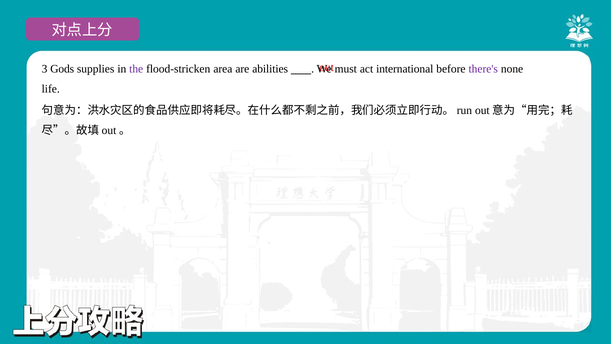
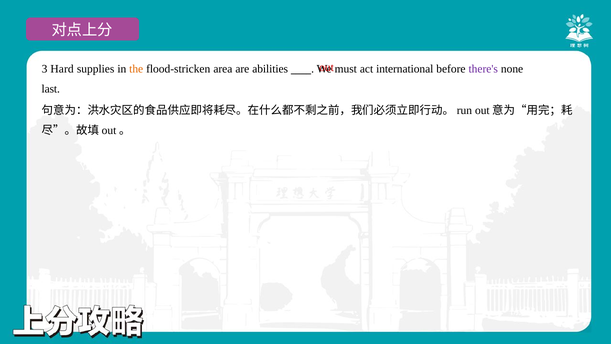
Gods: Gods -> Hard
the colour: purple -> orange
life: life -> last
